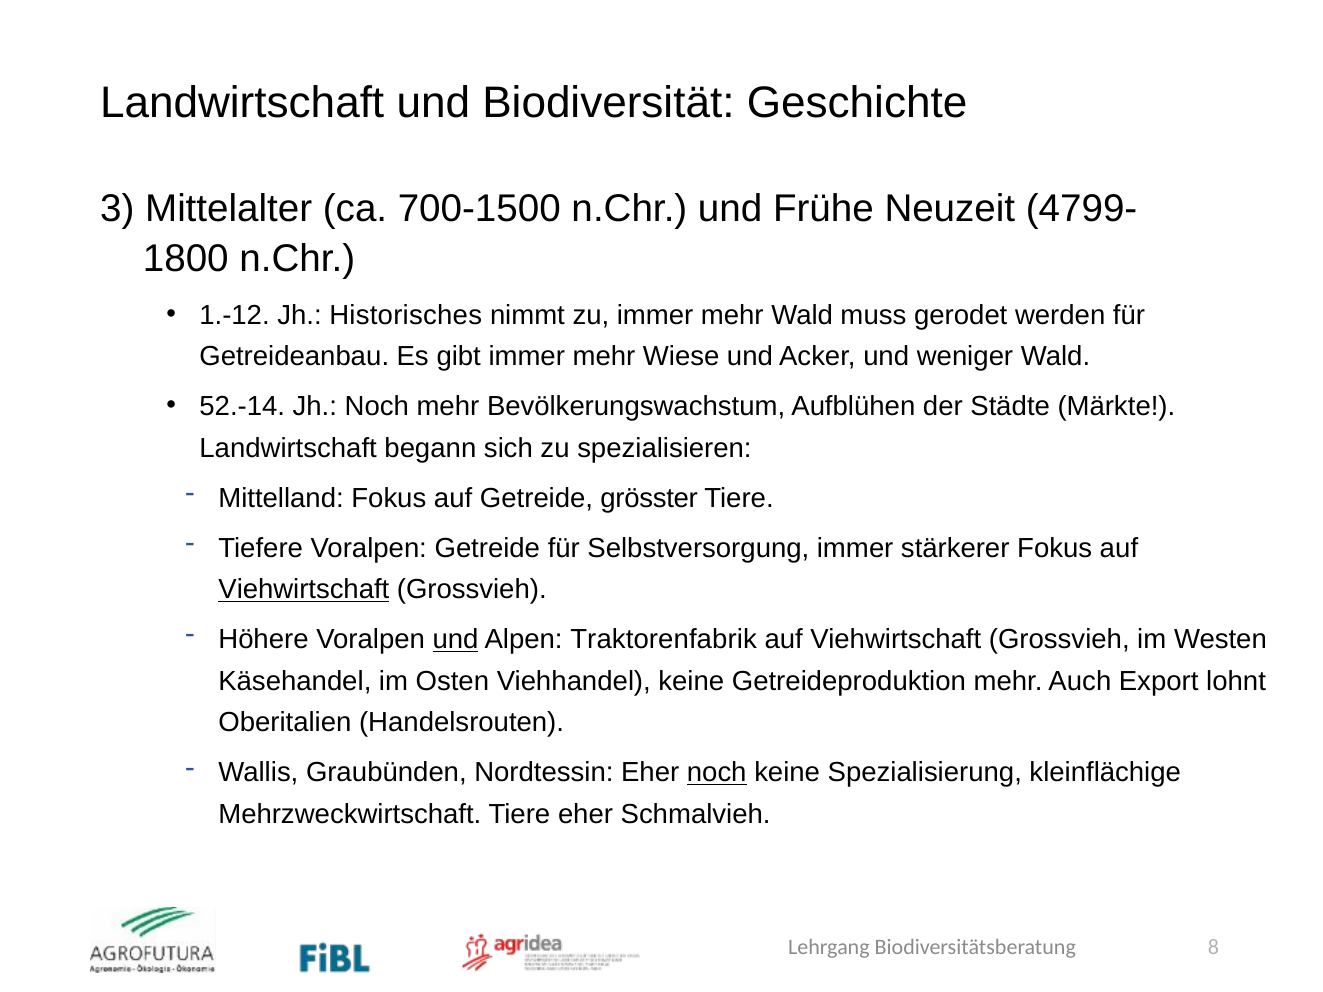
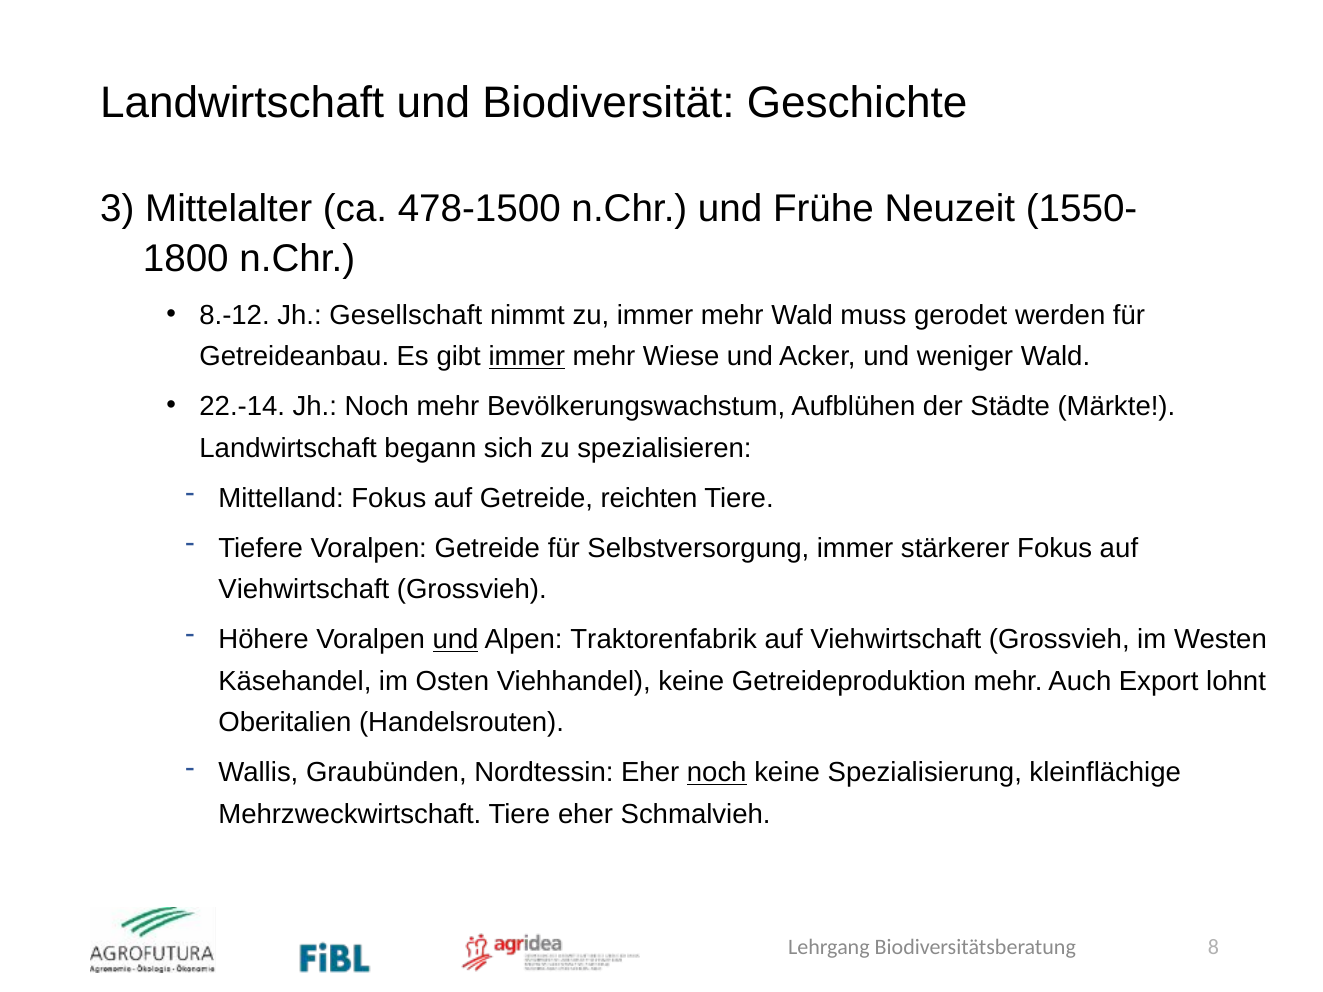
700-1500: 700-1500 -> 478-1500
4799-: 4799- -> 1550-
1.-12: 1.-12 -> 8.-12
Historisches: Historisches -> Gesellschaft
immer at (527, 357) underline: none -> present
52.-14: 52.-14 -> 22.-14
grösster: grösster -> reichten
Viehwirtschaft at (304, 590) underline: present -> none
